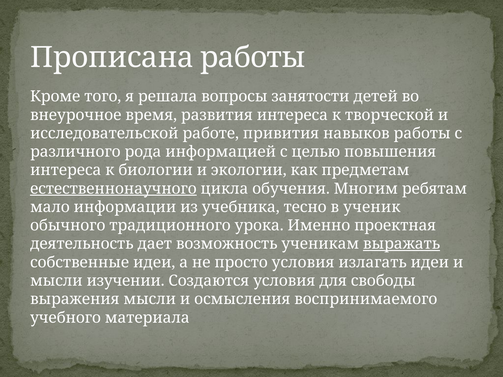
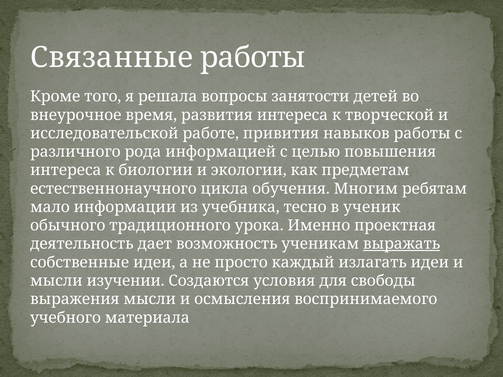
Прописана: Прописана -> Связанные
естественнонаучного underline: present -> none
просто условия: условия -> каждый
